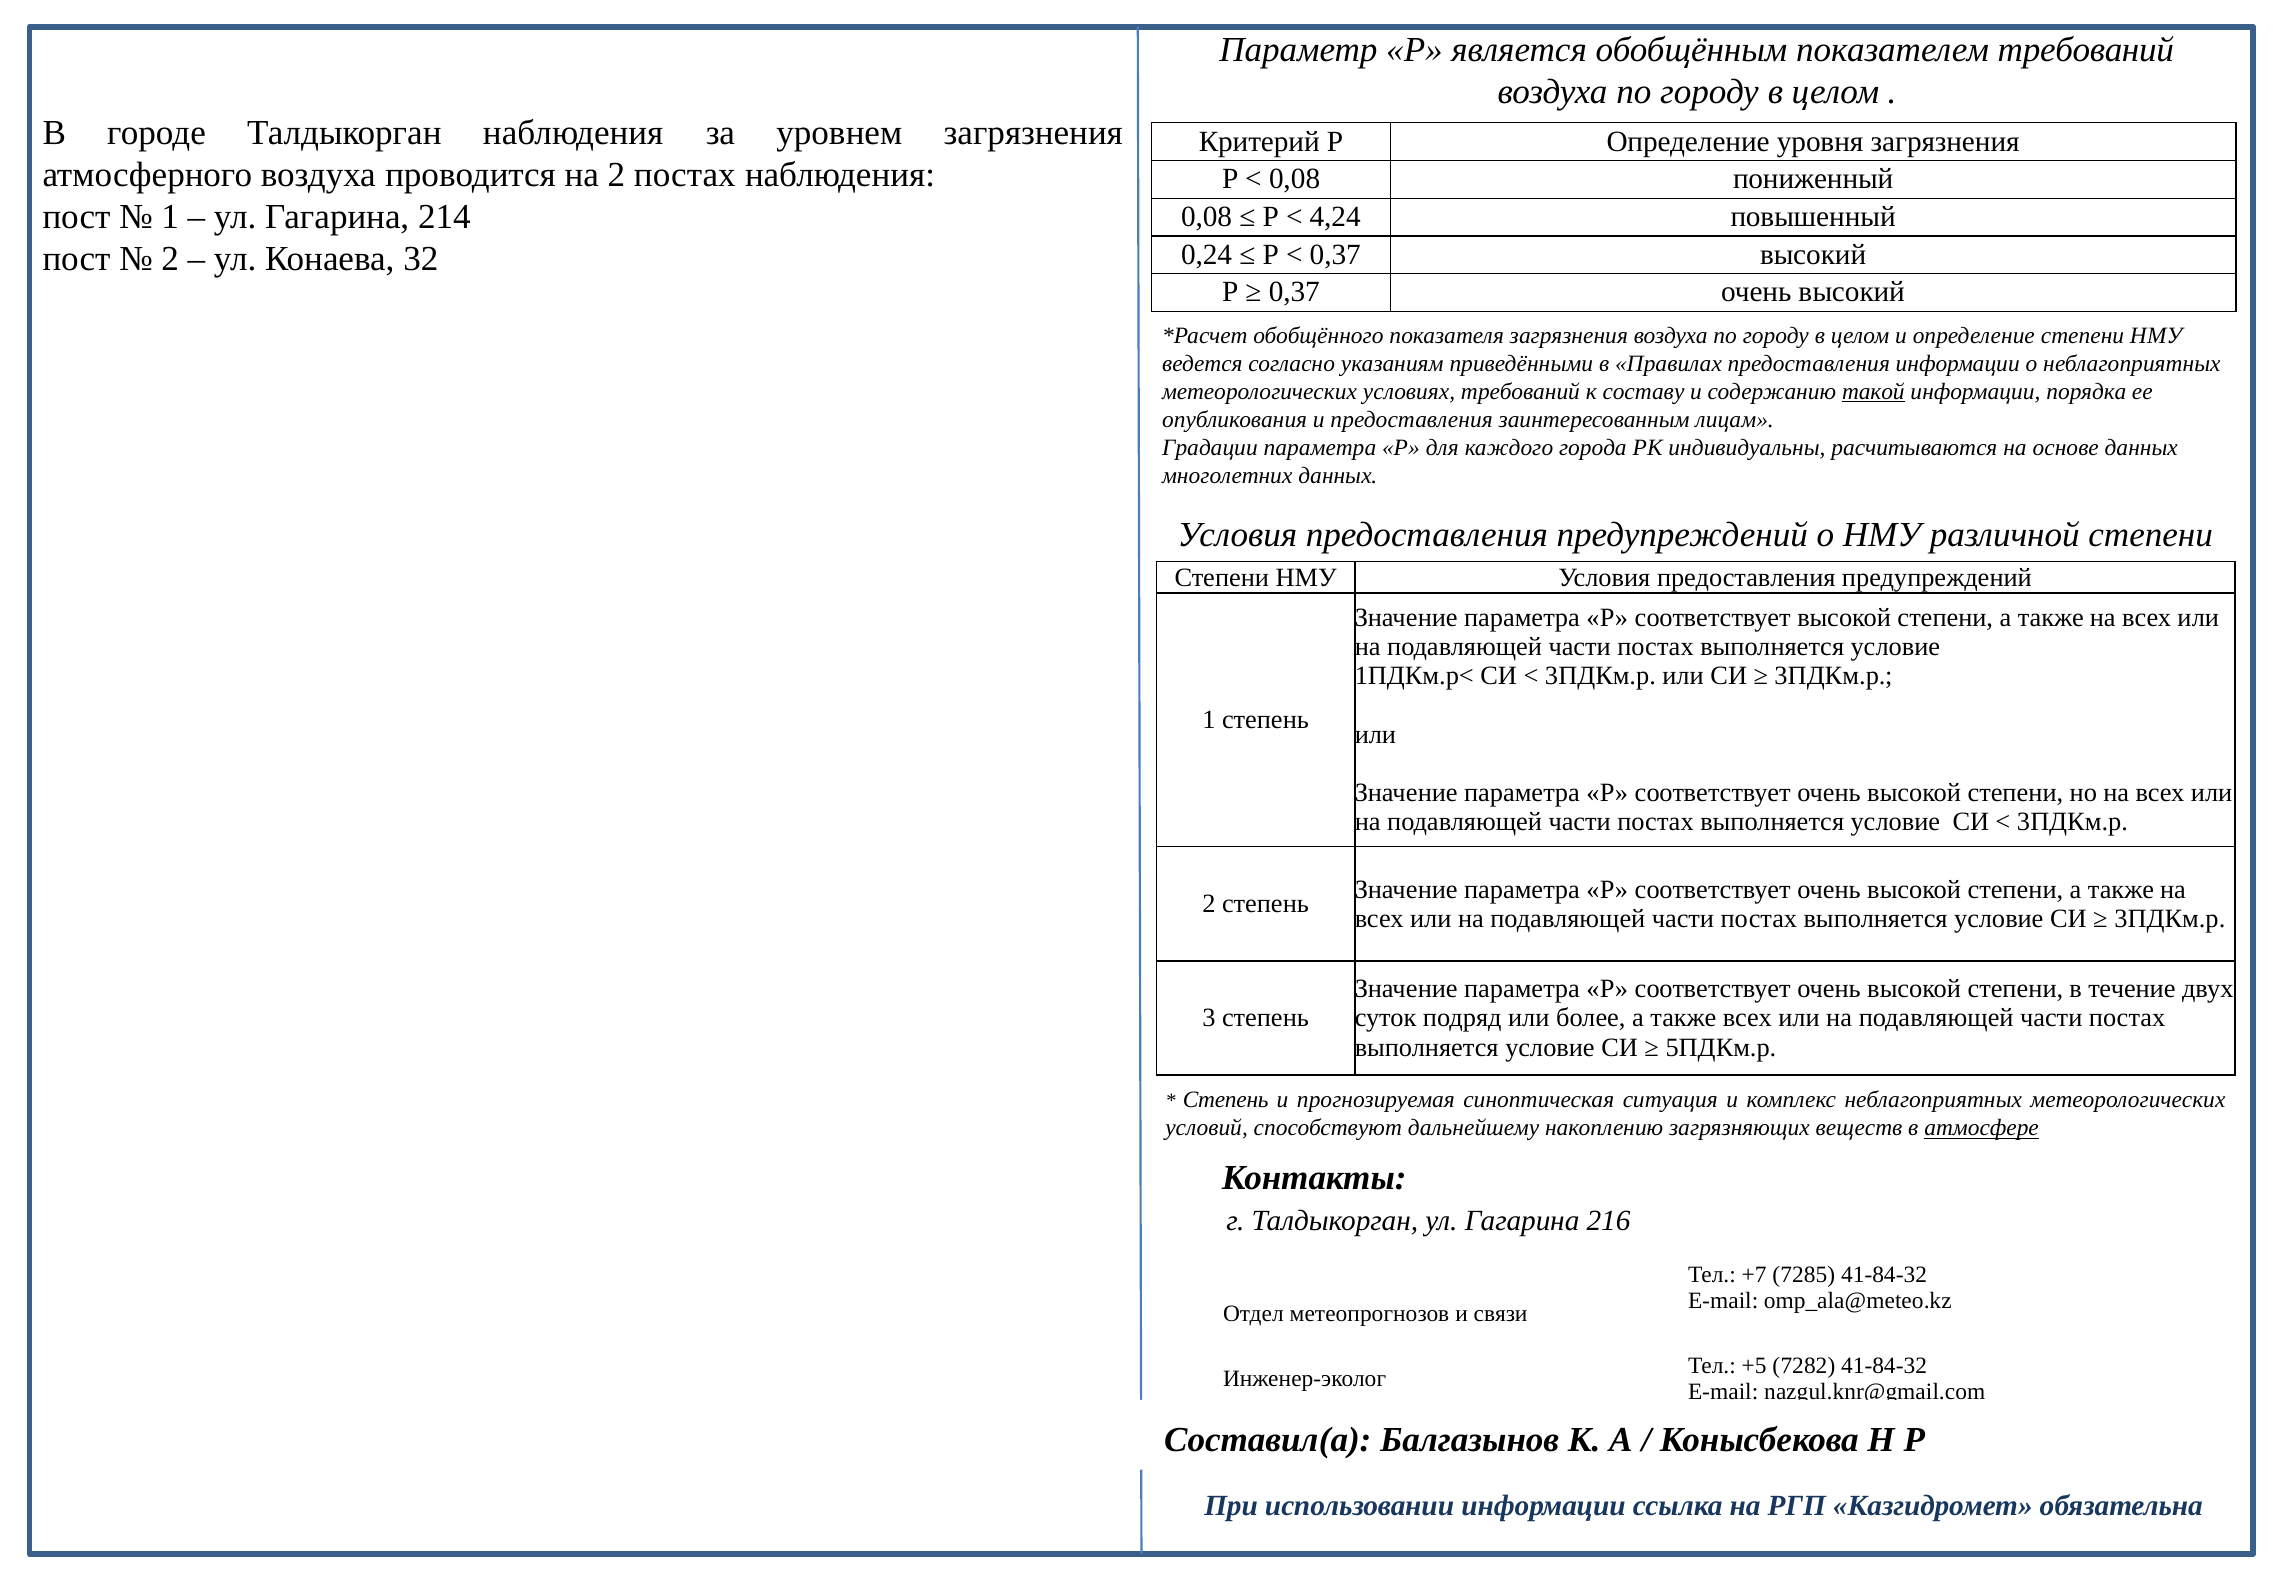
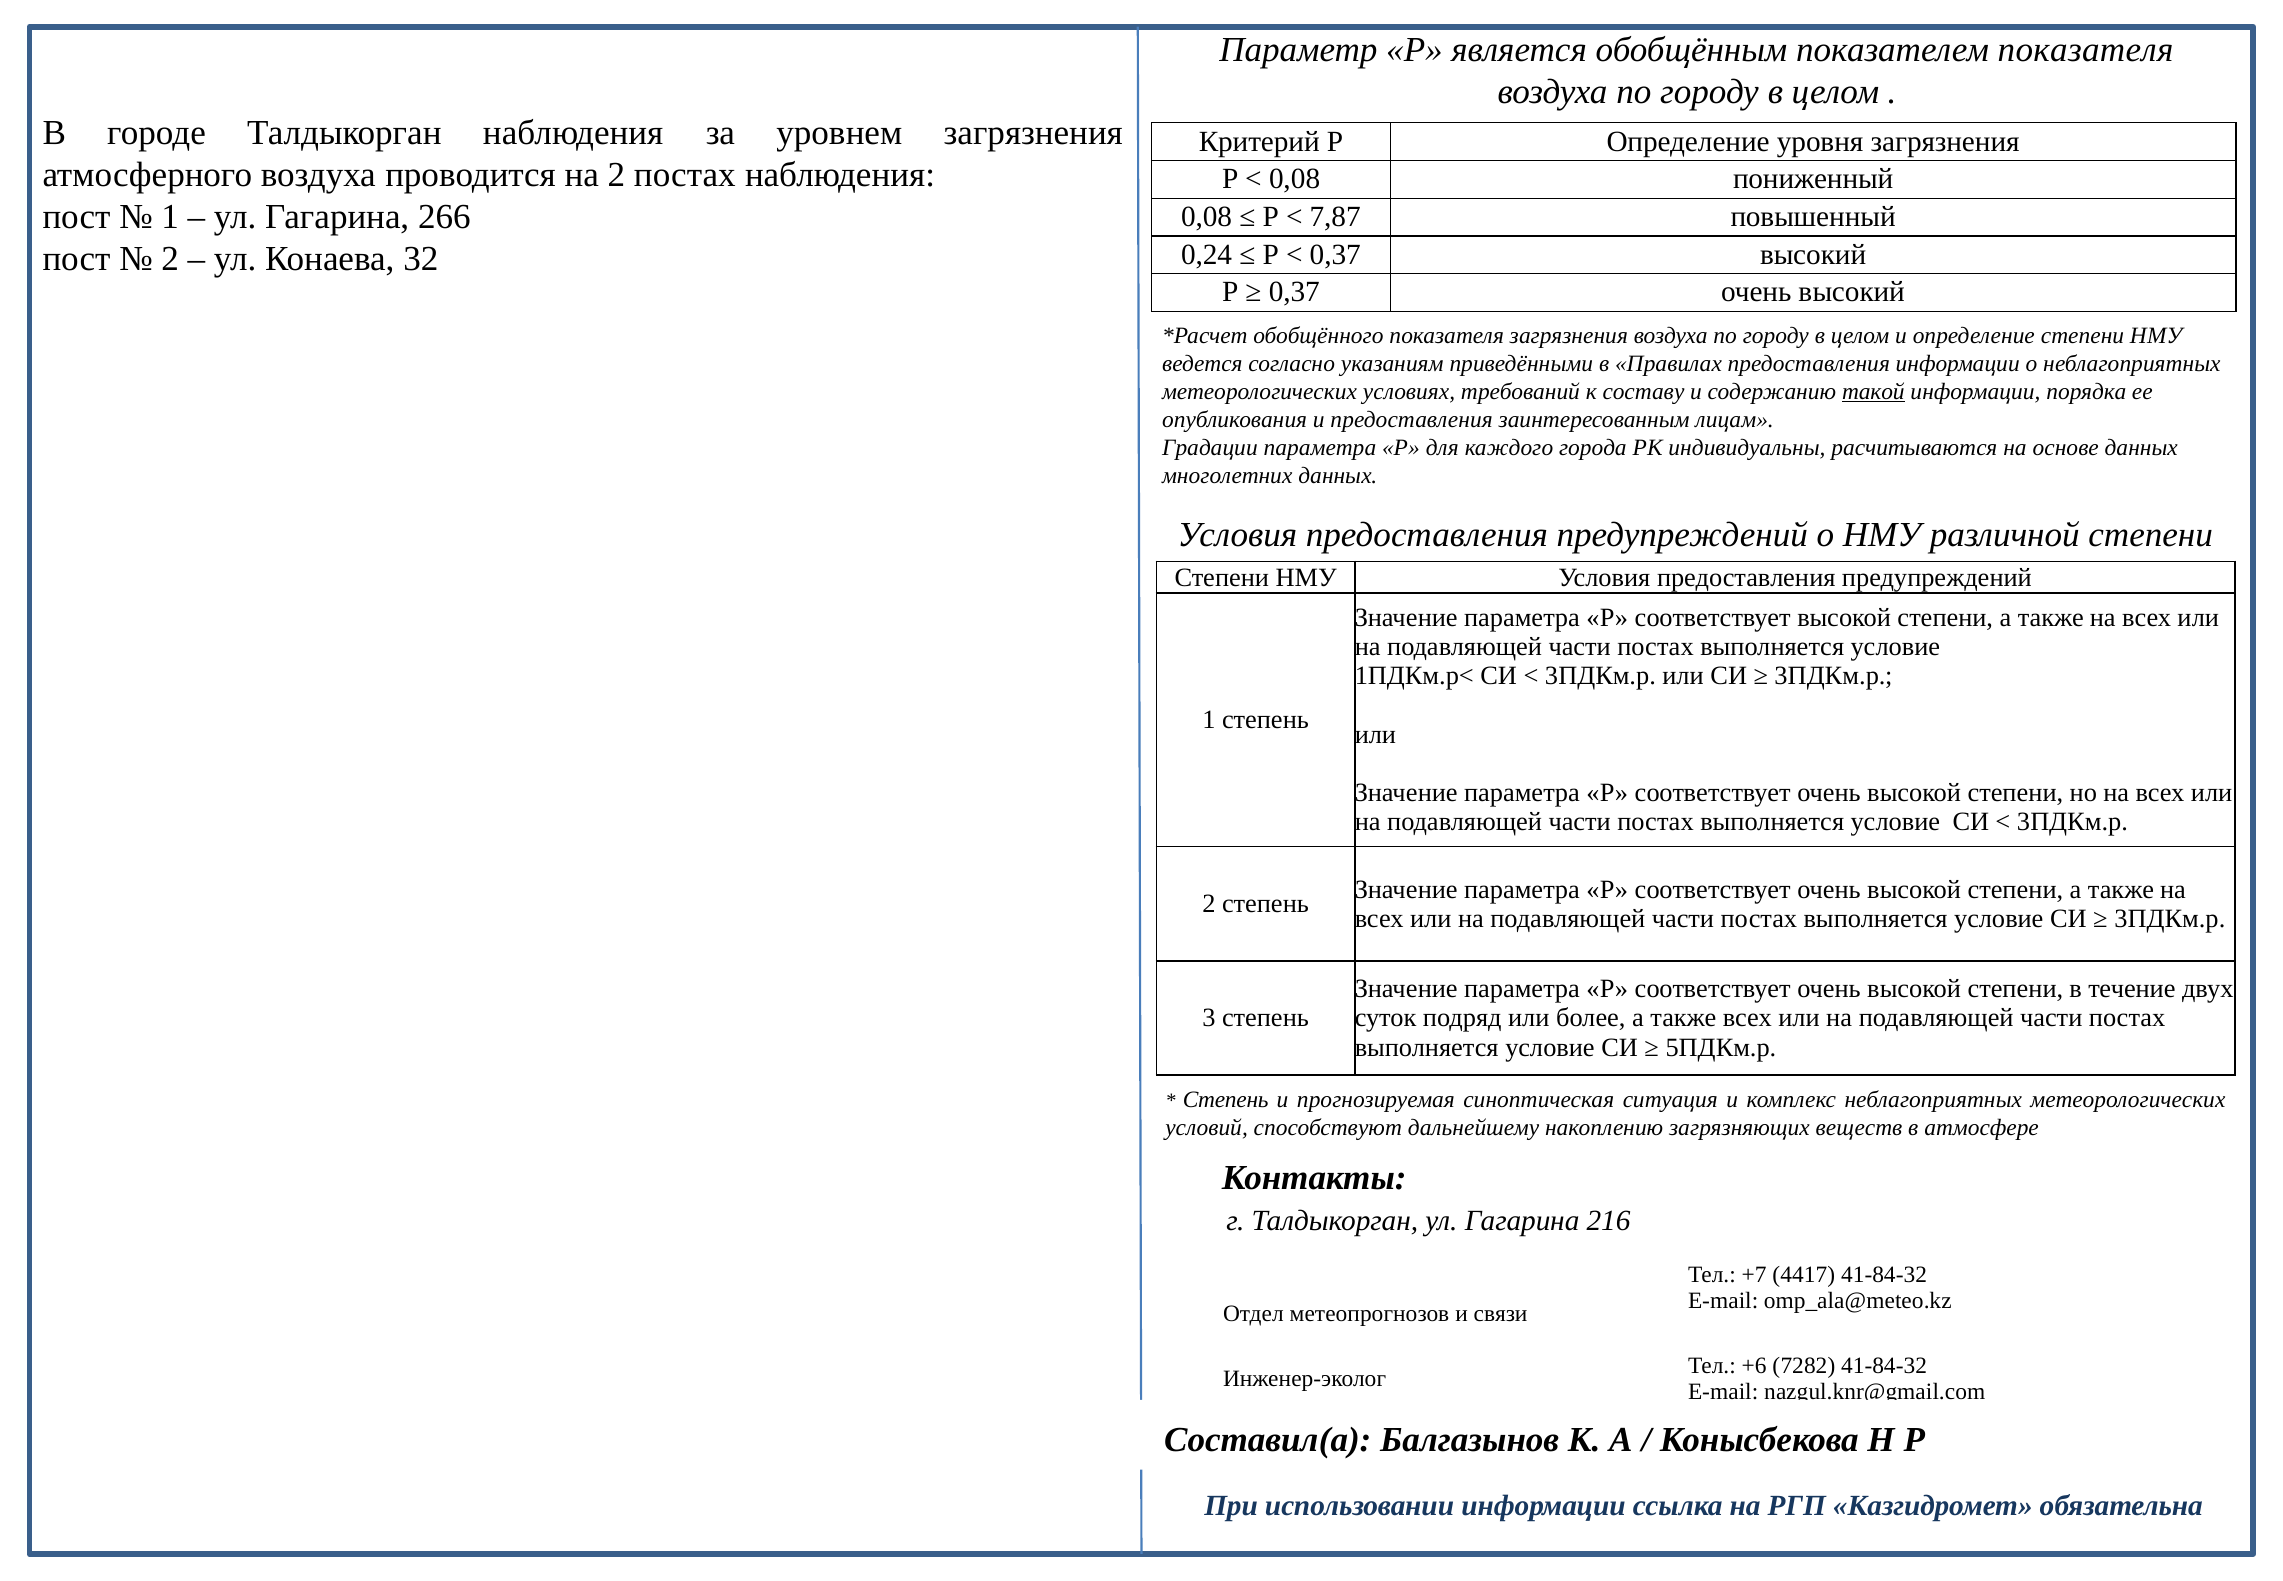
показателем требований: требований -> показателя
214: 214 -> 266
4,24: 4,24 -> 7,87
атмосфере underline: present -> none
7285: 7285 -> 4417
+5: +5 -> +6
